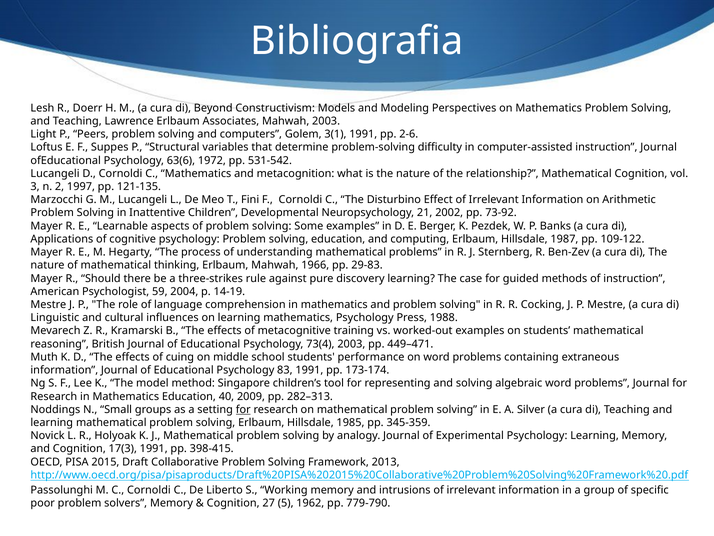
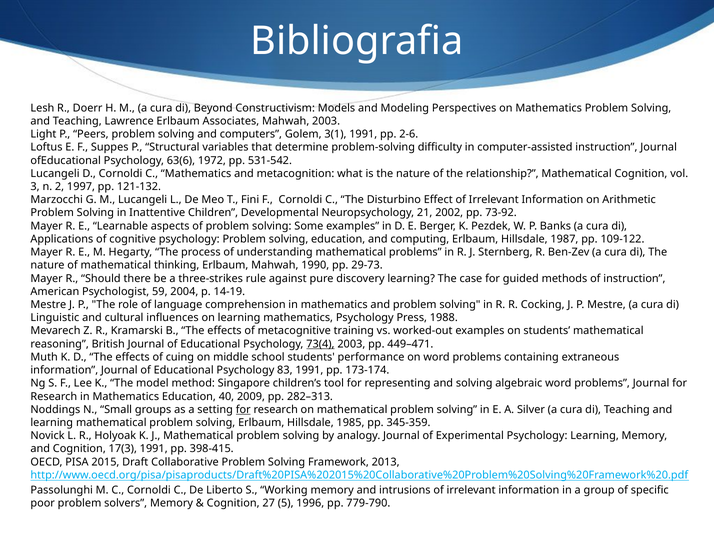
121-135: 121-135 -> 121-132
1966: 1966 -> 1990
29-83: 29-83 -> 29-73
73(4 underline: none -> present
1962: 1962 -> 1996
